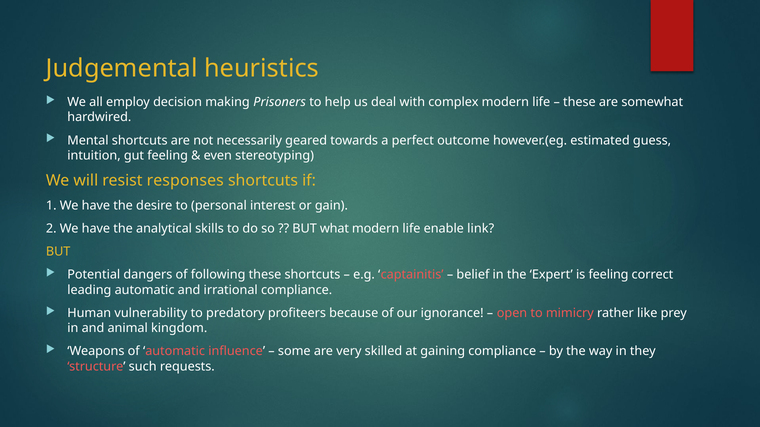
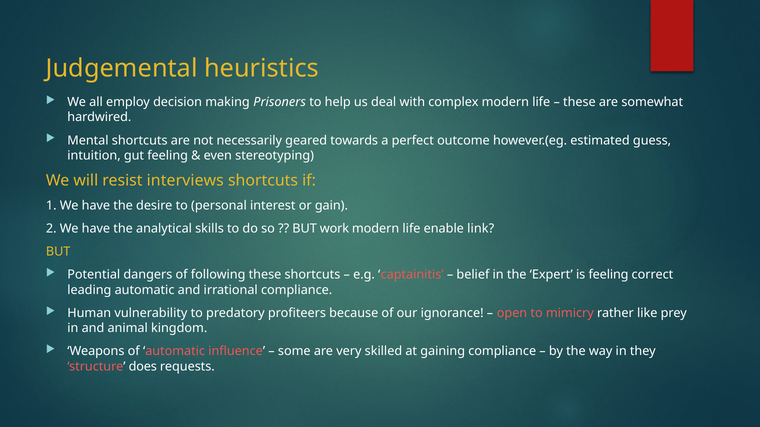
responses: responses -> interviews
what: what -> work
such: such -> does
